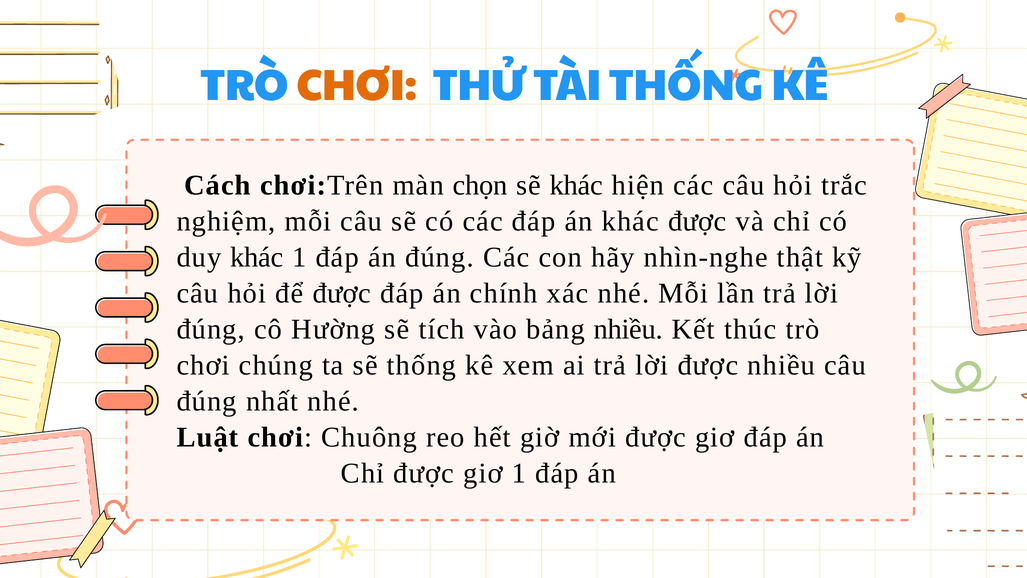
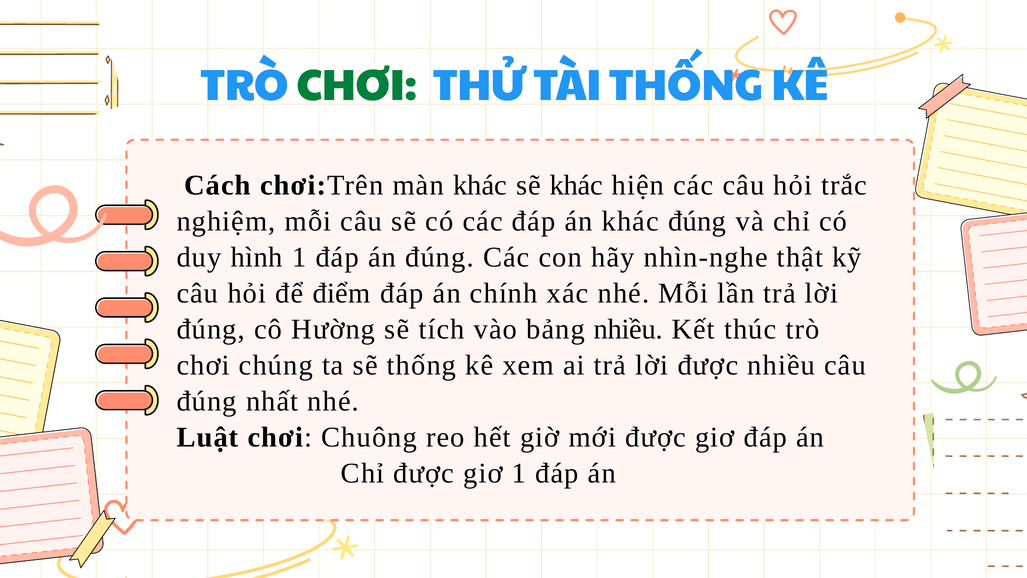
CHƠI at (357, 86) colour: orange -> green
màn chọn: chọn -> khác
khác được: được -> đúng
duy khác: khác -> hình
để được: được -> điểm
